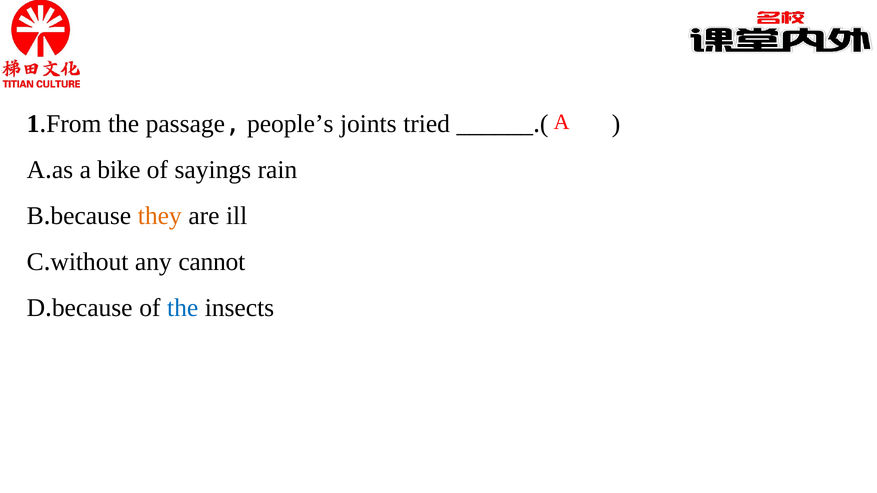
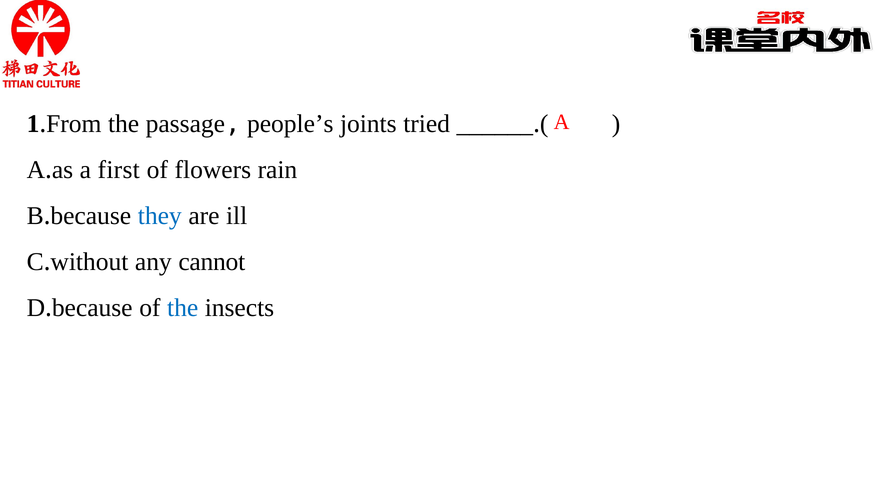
bike: bike -> first
sayings: sayings -> flowers
they colour: orange -> blue
